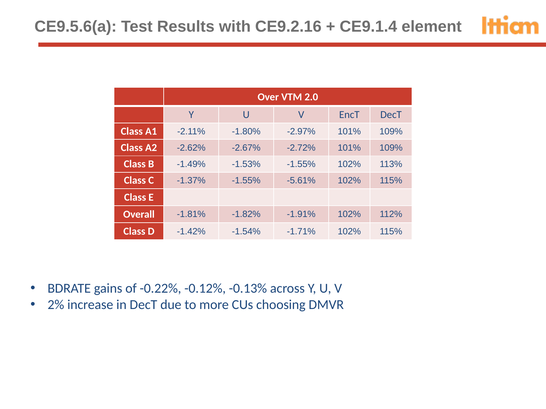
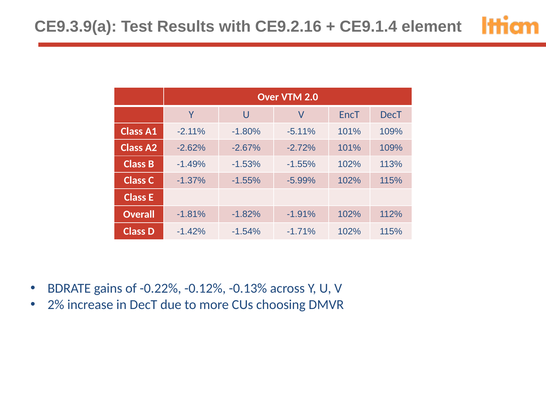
CE9.5.6(a: CE9.5.6(a -> CE9.3.9(a
-2.97%: -2.97% -> -5.11%
-5.61%: -5.61% -> -5.99%
